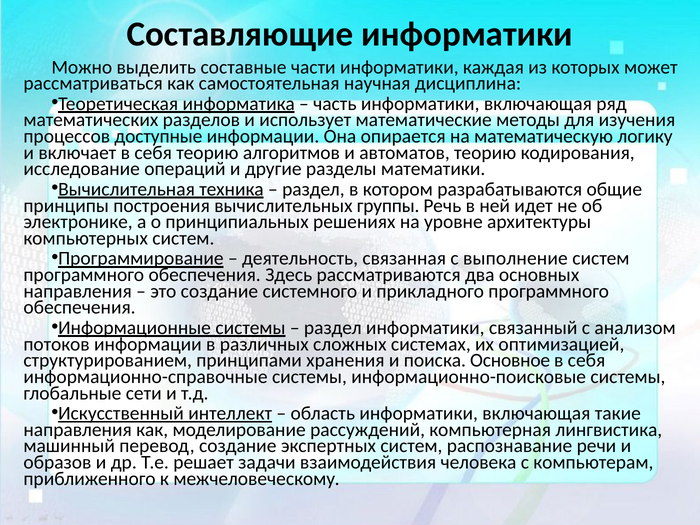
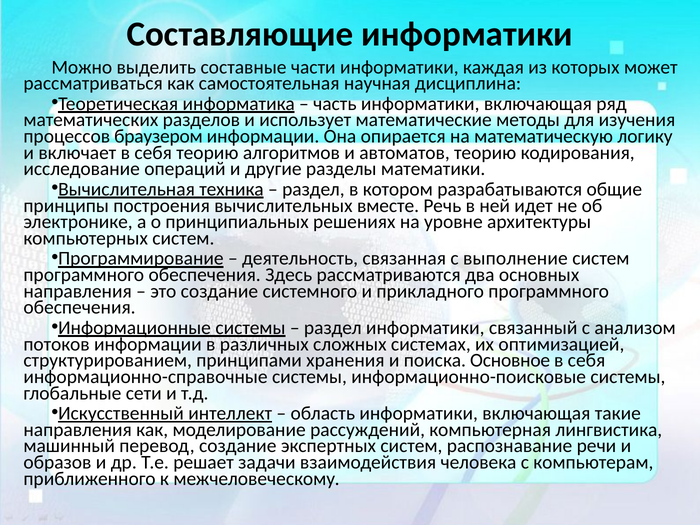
доступные: доступные -> браузером
группы: группы -> вместе
